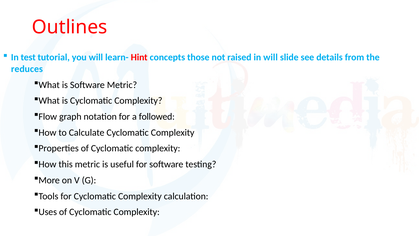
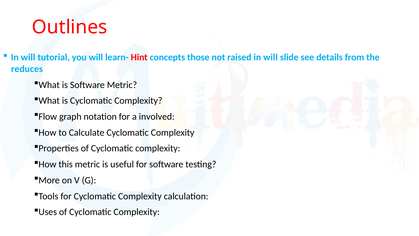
test at (28, 57): test -> will
followed: followed -> involved
